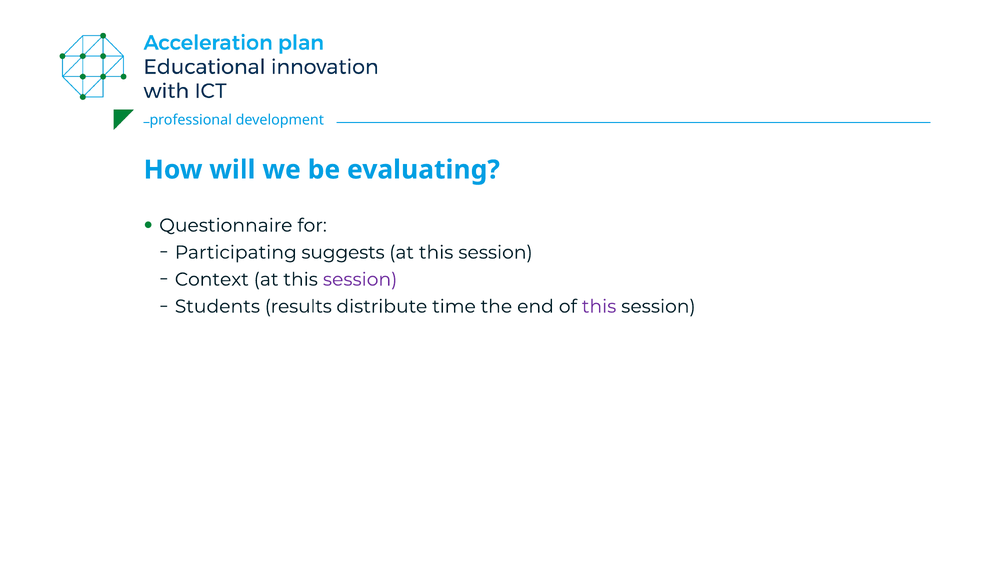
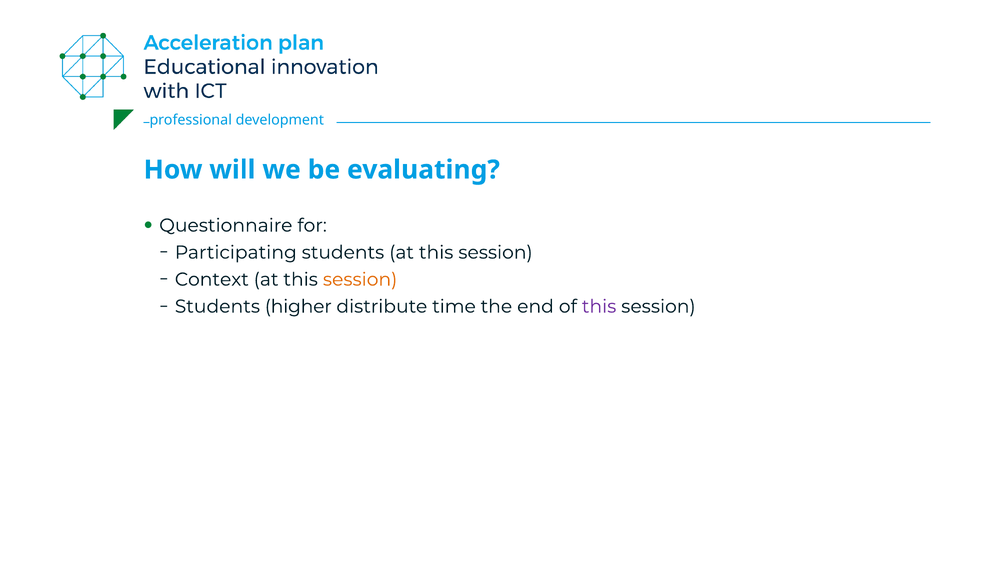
Participating suggests: suggests -> students
session at (360, 279) colour: purple -> orange
results: results -> higher
